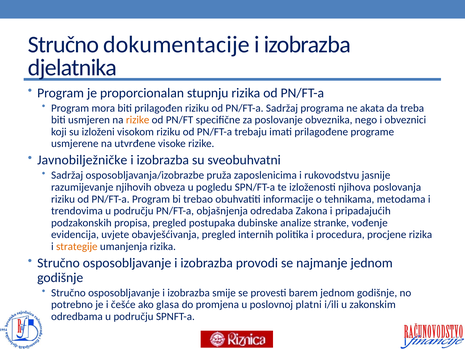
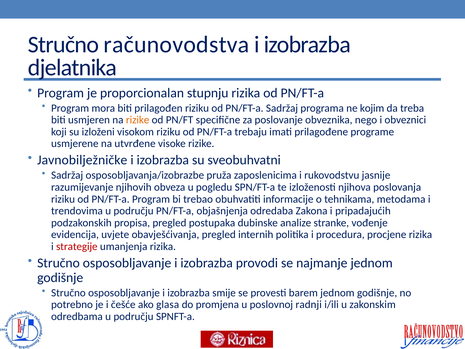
dokumentacije: dokumentacije -> računovodstva
akata: akata -> kojim
strategije colour: orange -> red
platni: platni -> radnji
